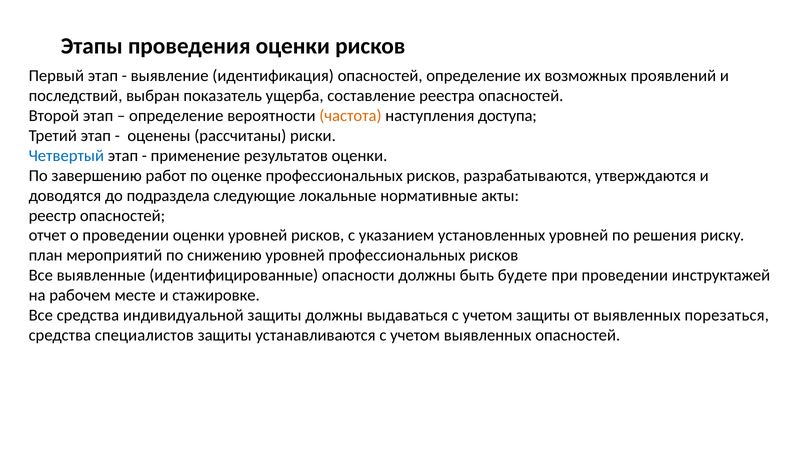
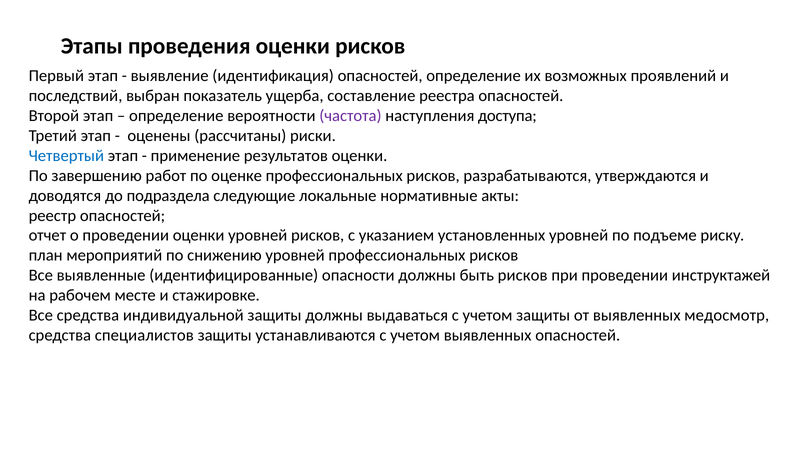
частота colour: orange -> purple
решения: решения -> подъеме
быть будете: будете -> рисков
порезаться: порезаться -> медосмотр
